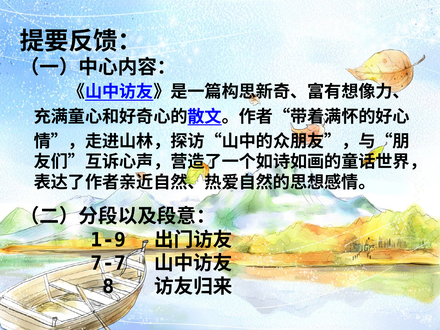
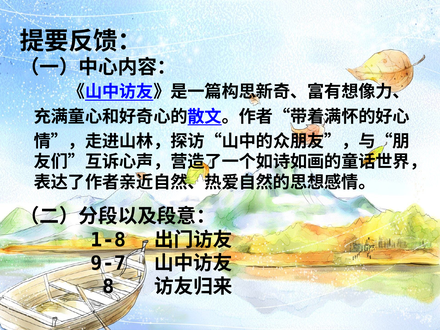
1-9: 1-9 -> 1-8
7-7: 7-7 -> 9-7
